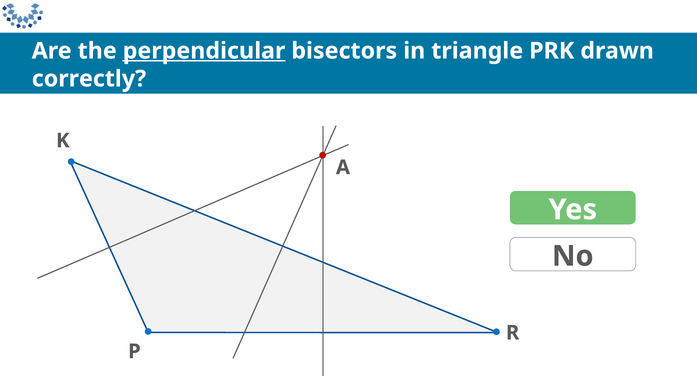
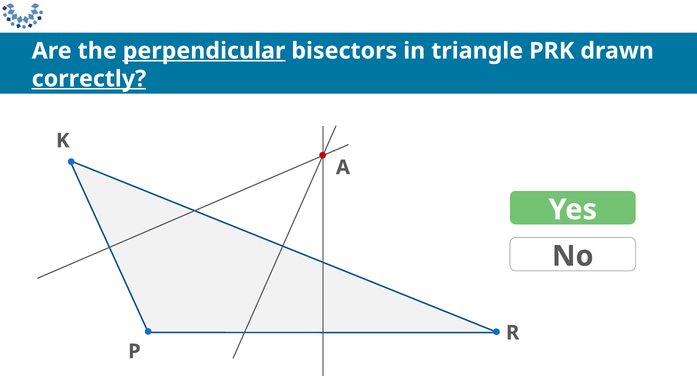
correctly underline: none -> present
